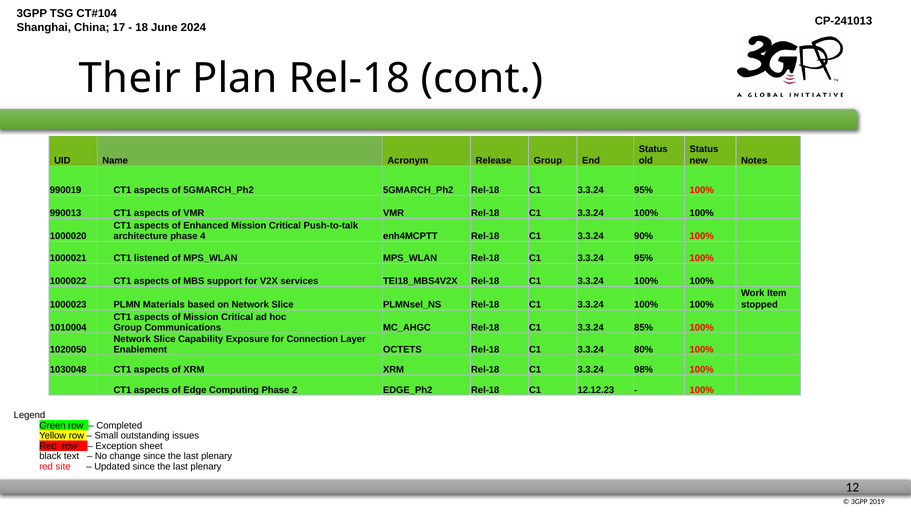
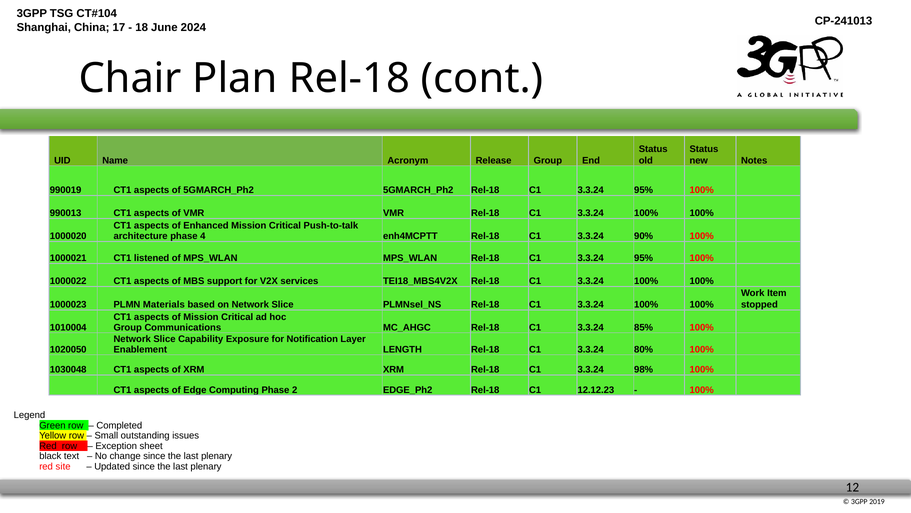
Their: Their -> Chair
Connection: Connection -> Notification
OCTETS: OCTETS -> LENGTH
